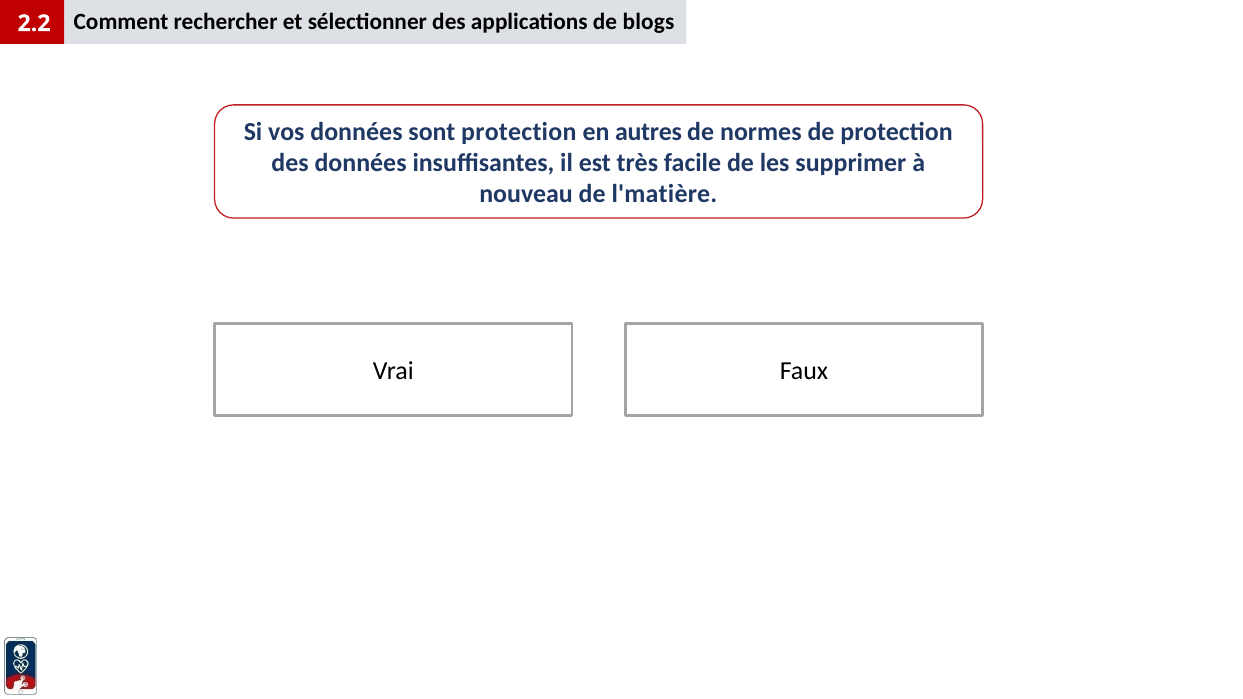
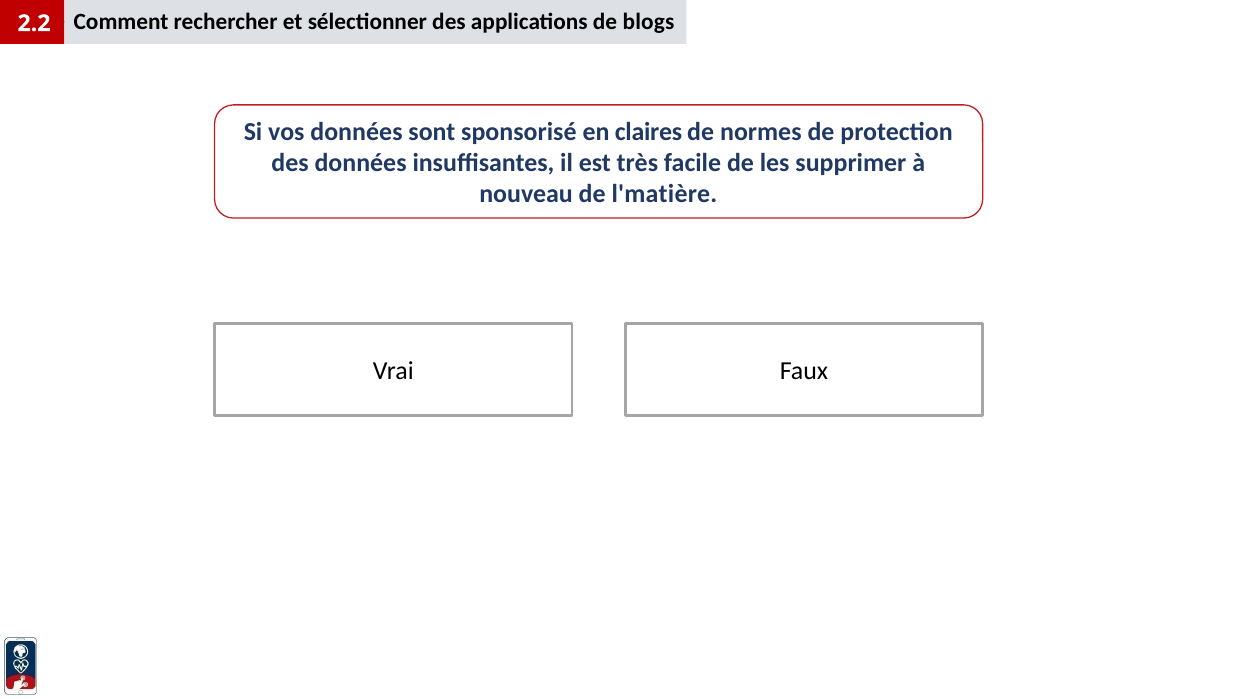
sont protection: protection -> sponsorisé
autres: autres -> claires
